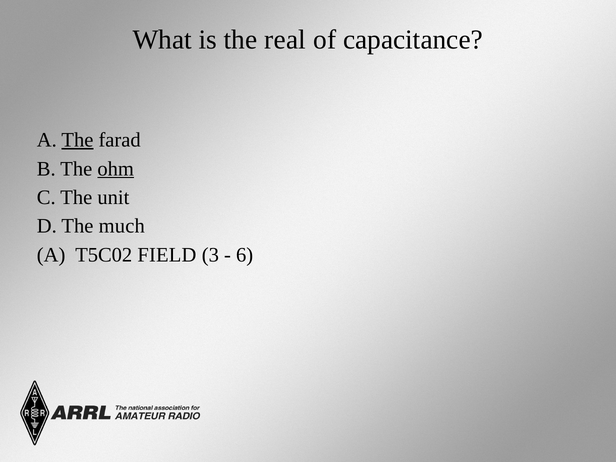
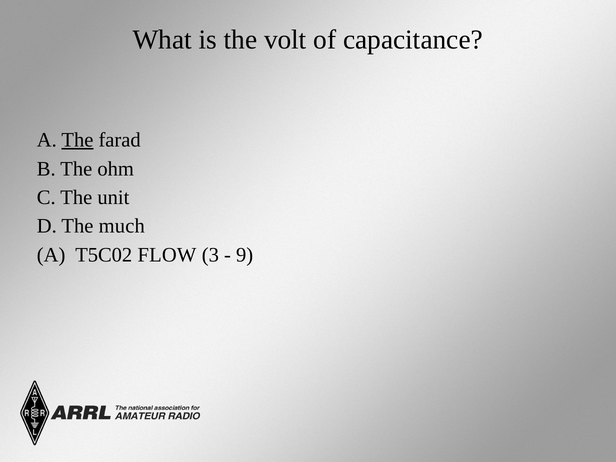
real: real -> volt
ohm underline: present -> none
FIELD: FIELD -> FLOW
6: 6 -> 9
